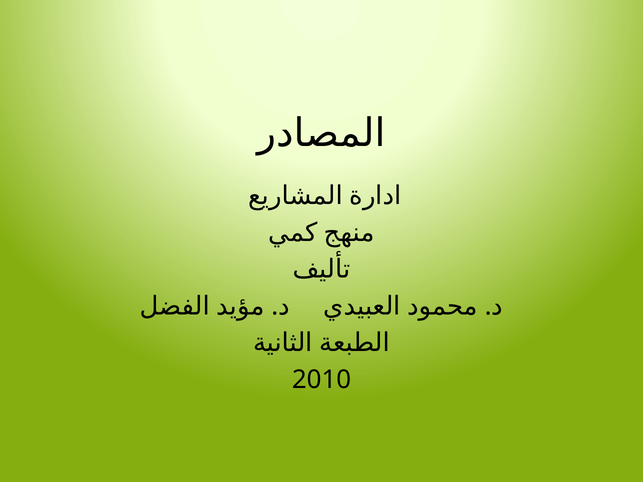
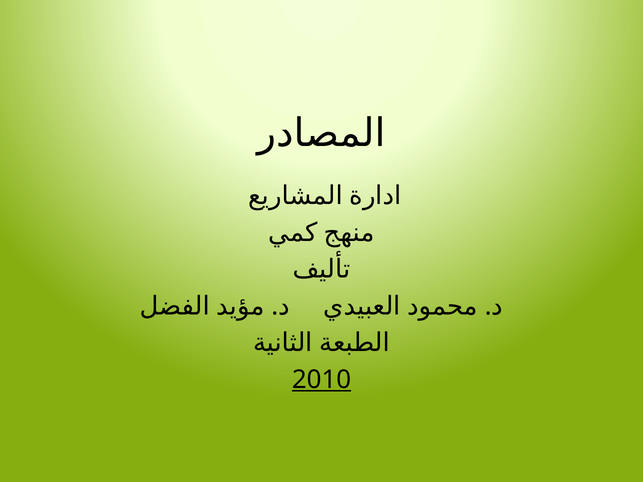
2010 underline: none -> present
